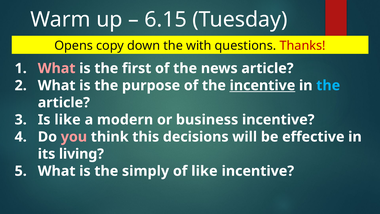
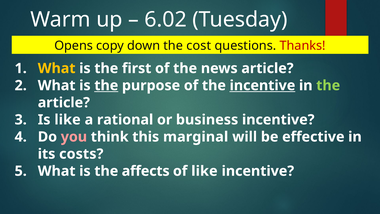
6.15: 6.15 -> 6.02
with: with -> cost
What at (57, 68) colour: pink -> yellow
the at (106, 85) underline: none -> present
the at (328, 85) colour: light blue -> light green
modern: modern -> rational
decisions: decisions -> marginal
living: living -> costs
simply: simply -> affects
